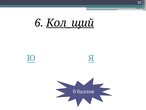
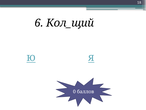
Кол_щий underline: present -> none
